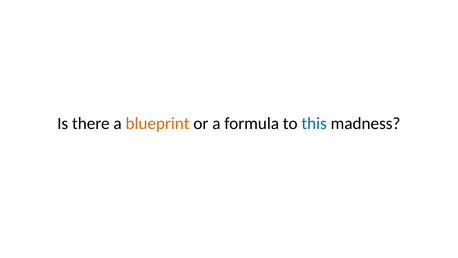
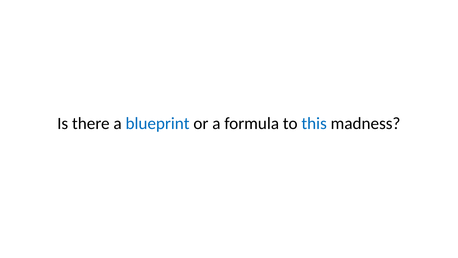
blueprint colour: orange -> blue
